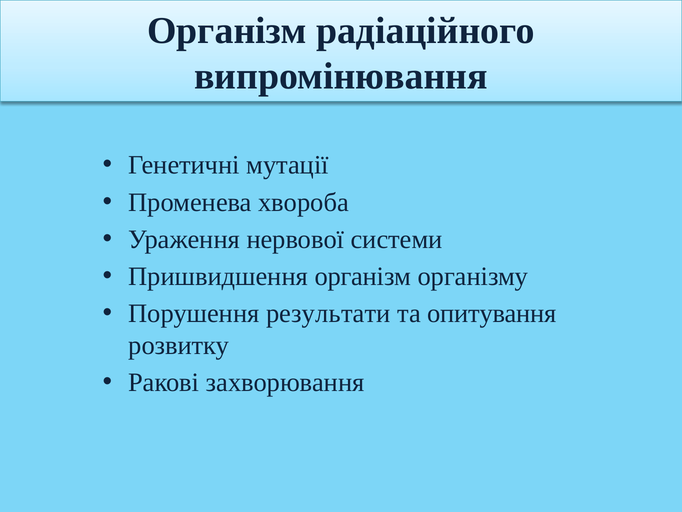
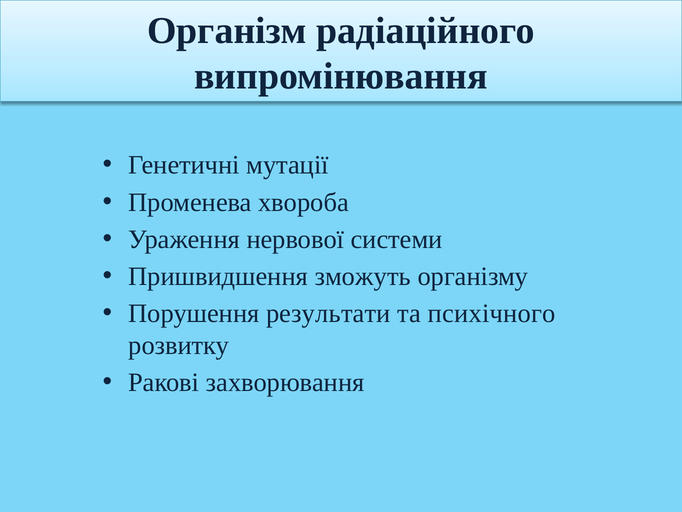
Пришвидшення організм: організм -> зможуть
опитування: опитування -> психічного
